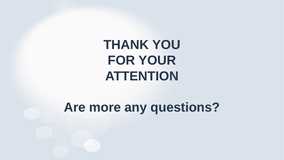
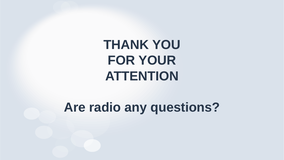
more: more -> radio
